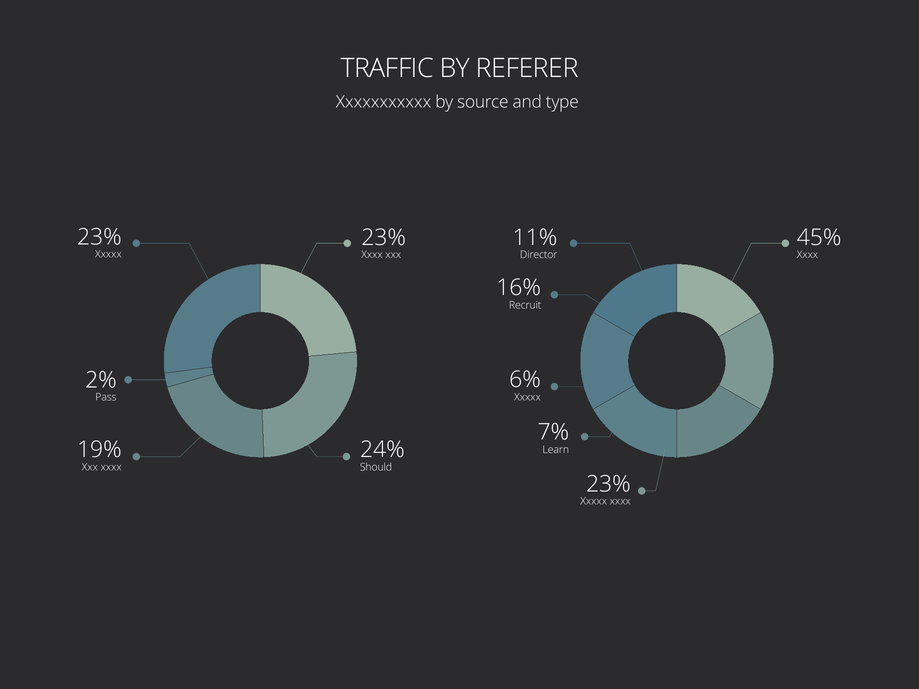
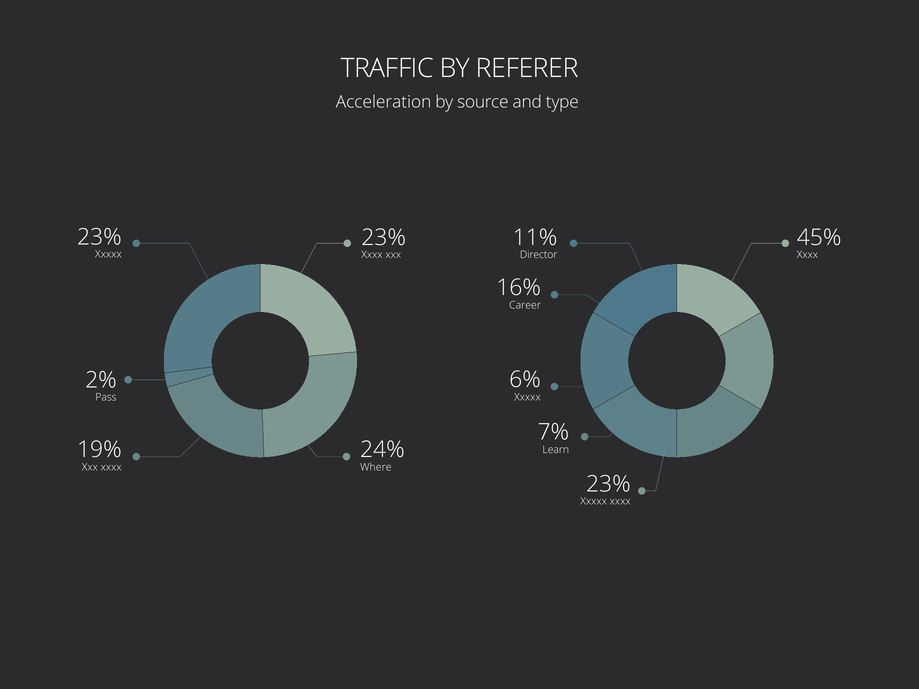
Xxxxxxxxxxx: Xxxxxxxxxxx -> Acceleration
Recruit: Recruit -> Career
Should: Should -> Where
